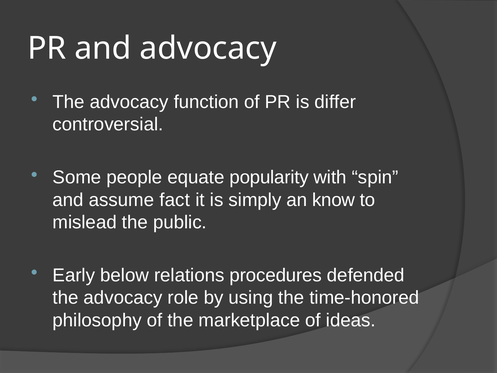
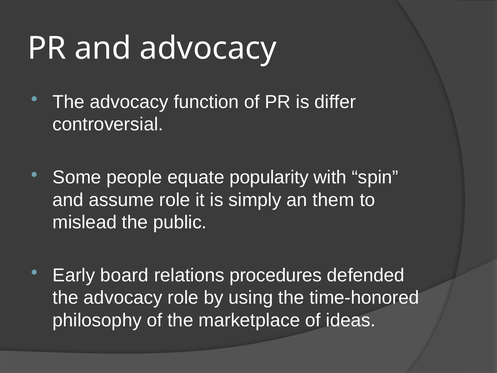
assume fact: fact -> role
know: know -> them
below: below -> board
